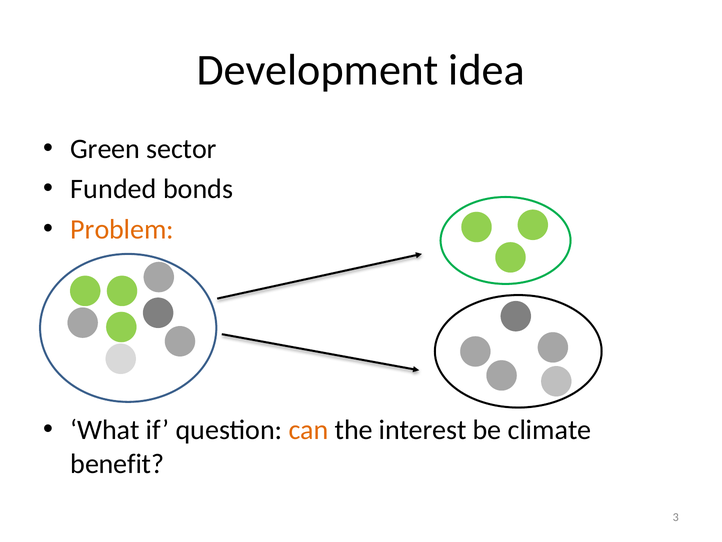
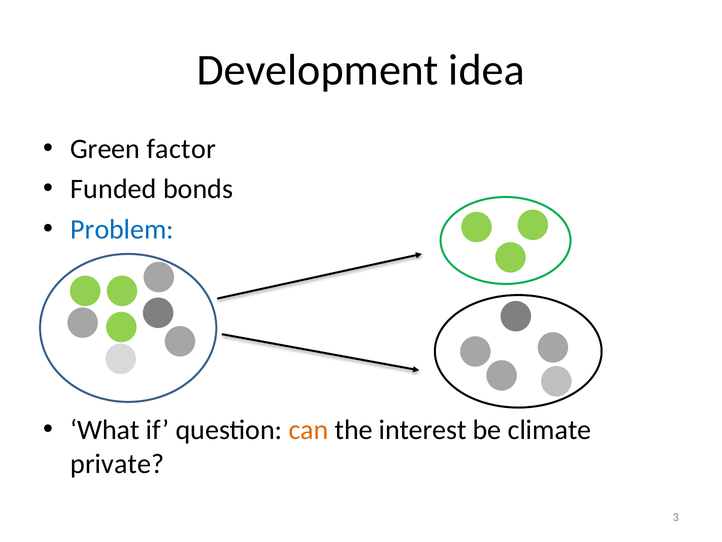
sector: sector -> factor
Problem colour: orange -> blue
benefit: benefit -> private
